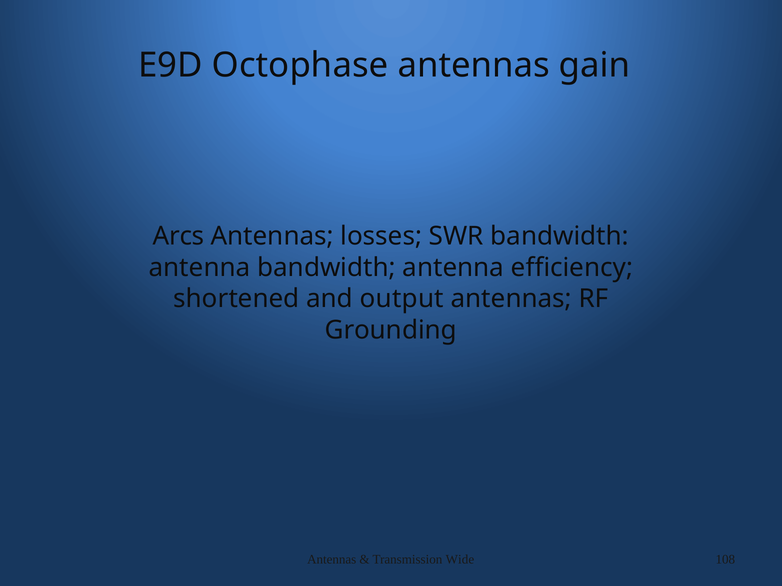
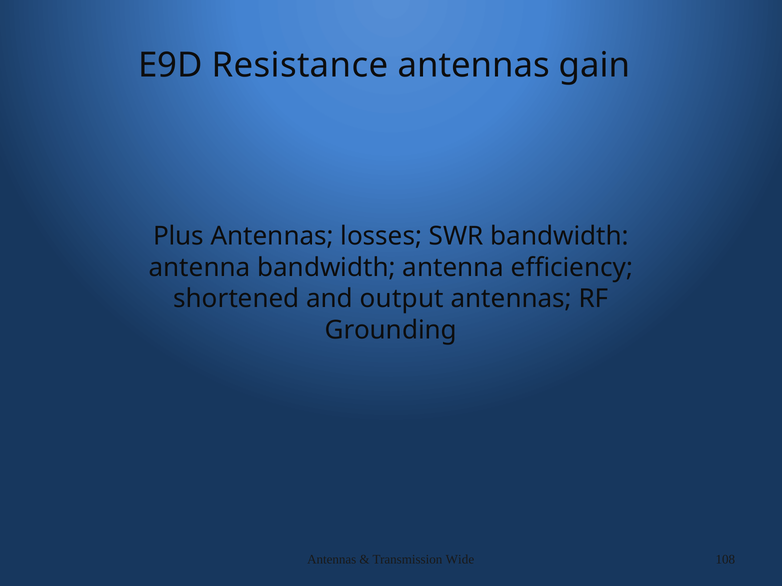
Octophase: Octophase -> Resistance
Arcs: Arcs -> Plus
